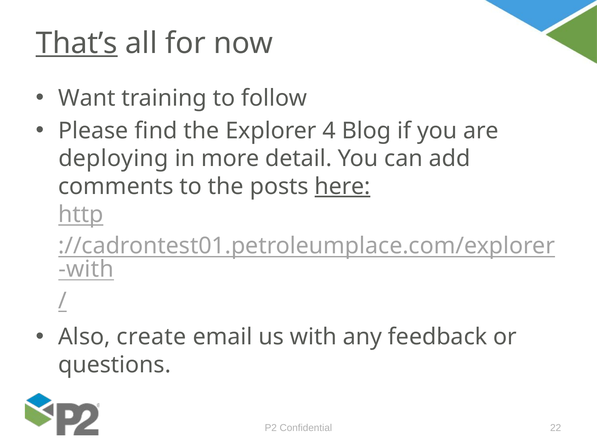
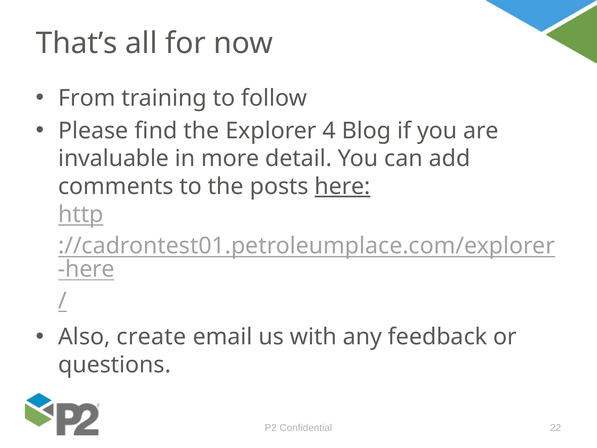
That’s underline: present -> none
Want: Want -> From
deploying: deploying -> invaluable
with at (86, 269): with -> here
